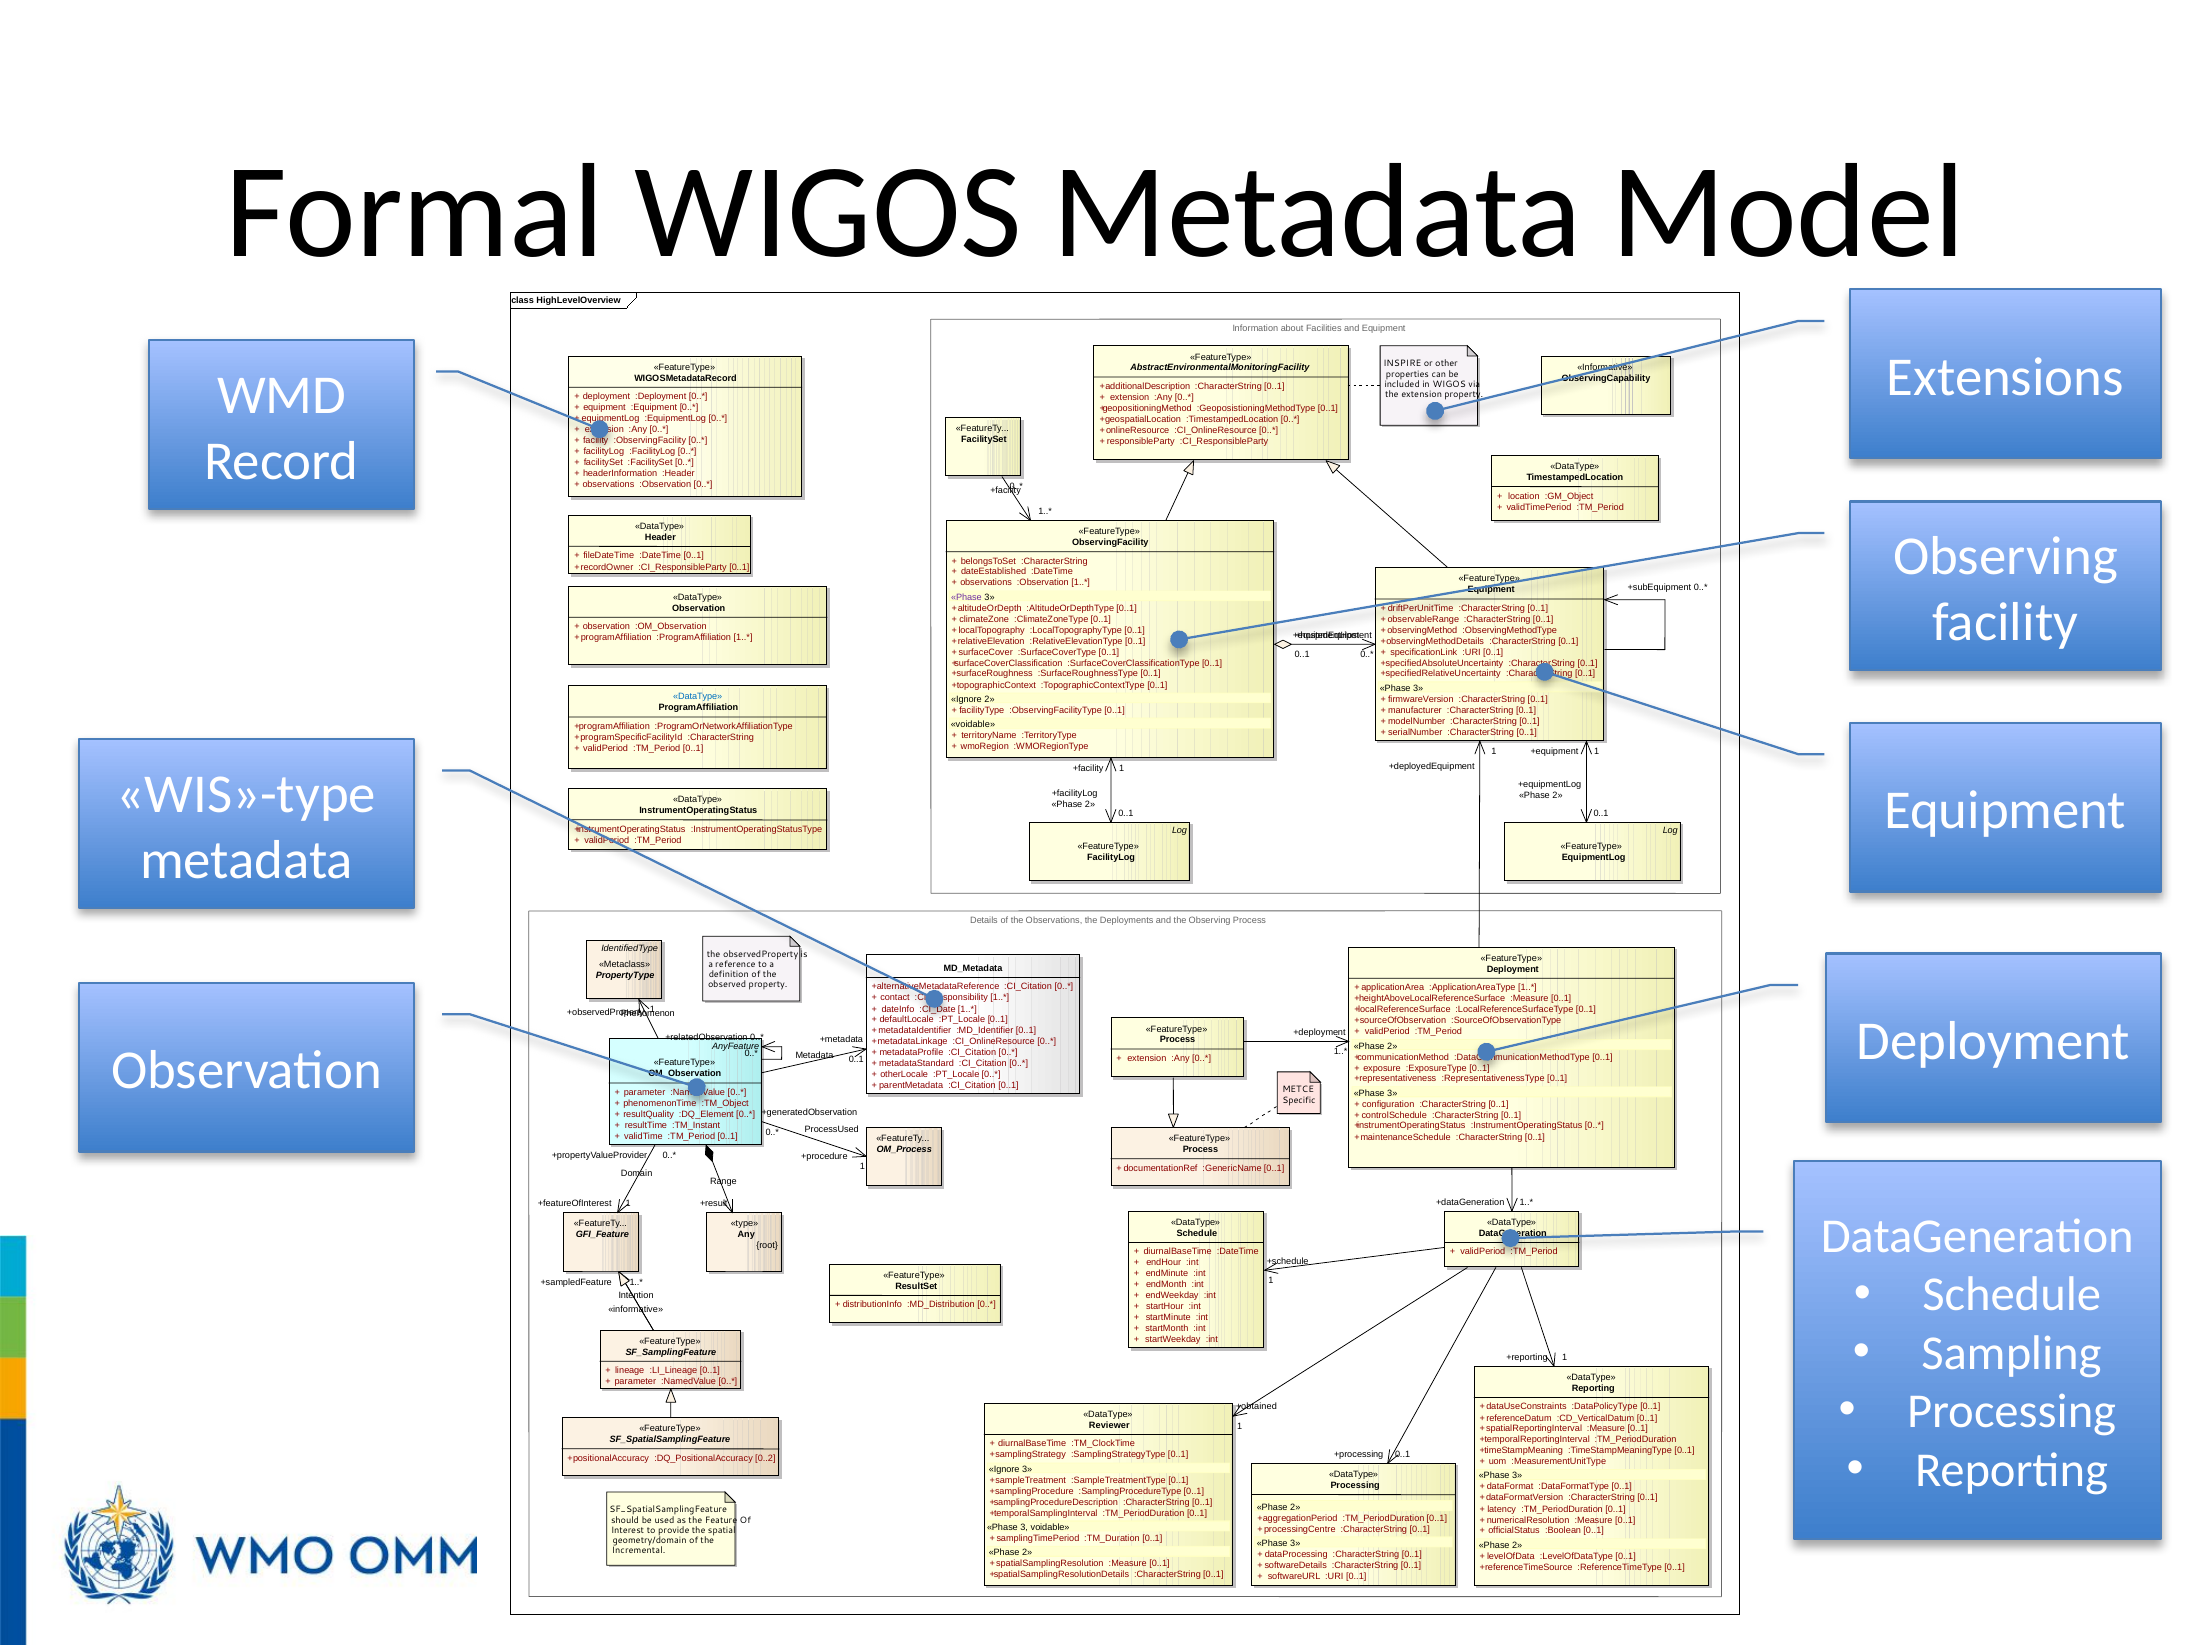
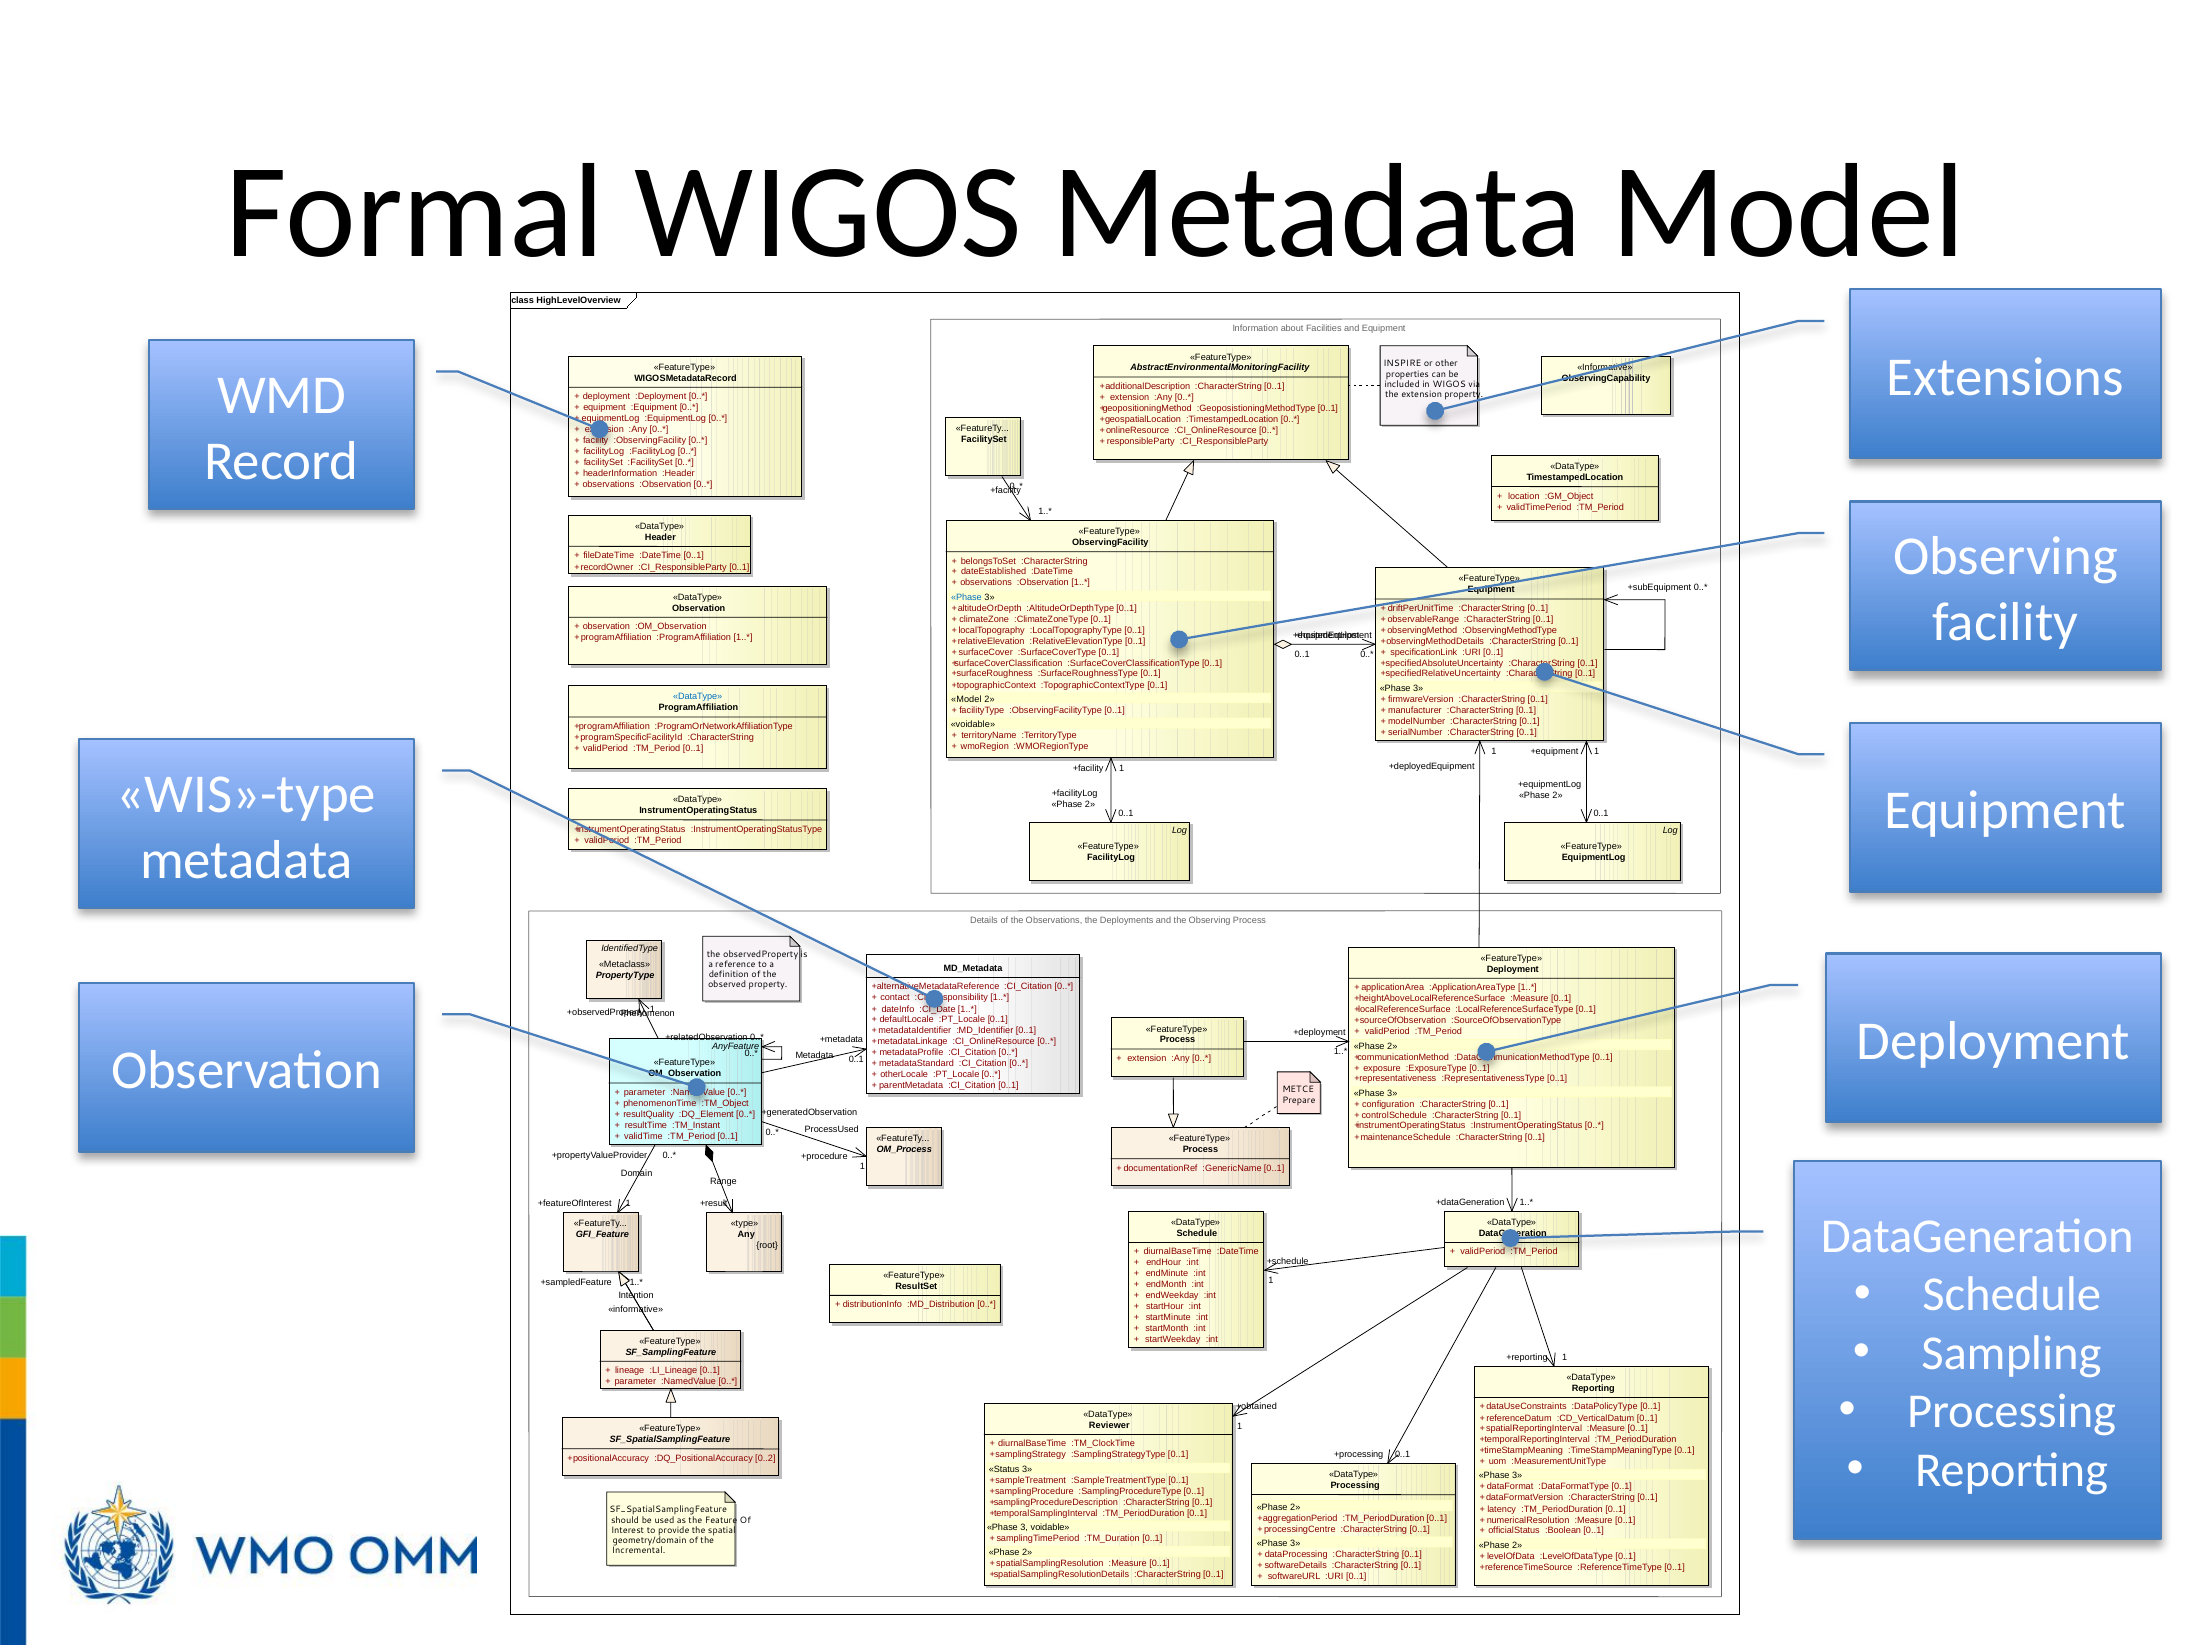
Phase at (966, 597) colour: purple -> blue
Ignore at (966, 699): Ignore -> Model
Specific: Specific -> Prepare
Ignore at (1004, 1469): Ignore -> Status
